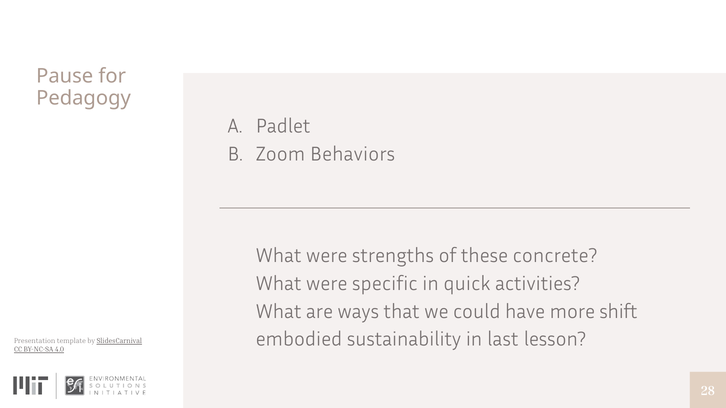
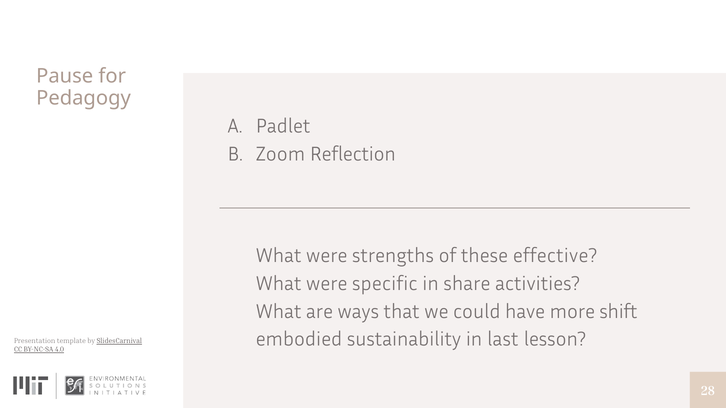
Behaviors: Behaviors -> Reflection
concrete: concrete -> effective
quick: quick -> share
